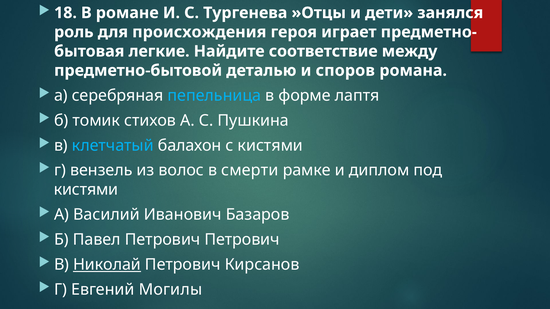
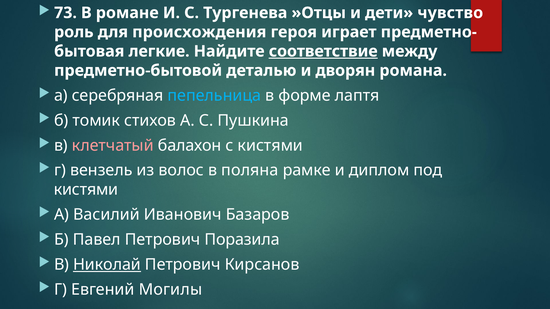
18: 18 -> 73
занялся: занялся -> чувство
соответствие underline: none -> present
споров: споров -> дворян
клетчатый colour: light blue -> pink
смерти: смерти -> поляна
Петрович Петрович: Петрович -> Поразила
